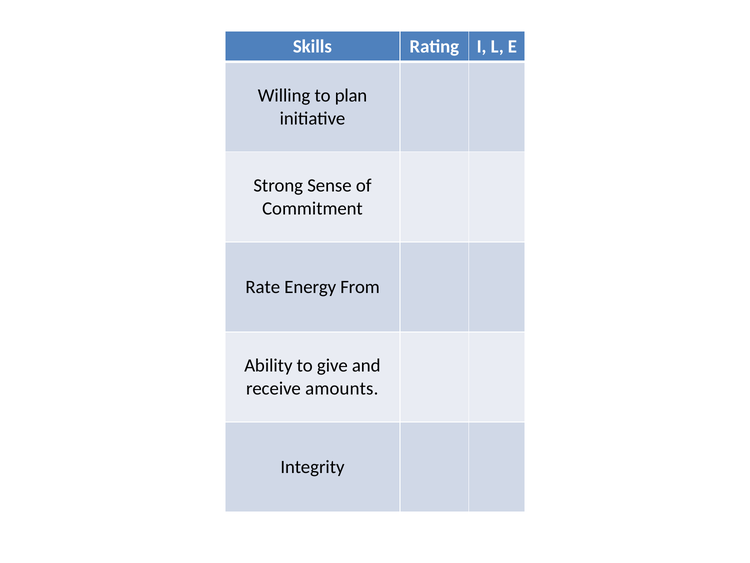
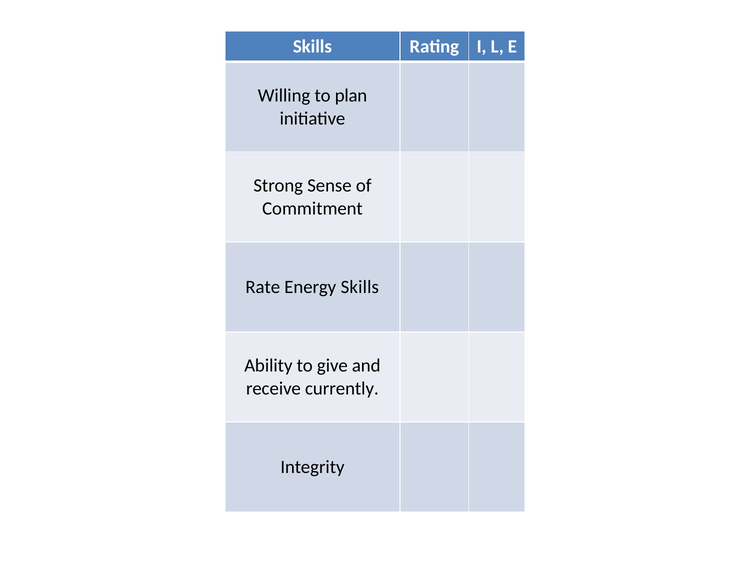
Energy From: From -> Skills
amounts: amounts -> currently
